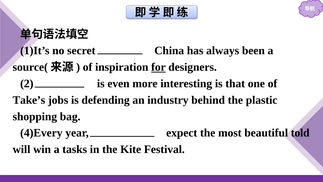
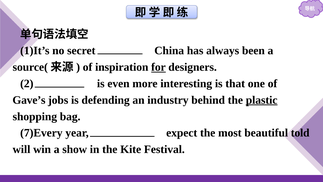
Take’s: Take’s -> Gave’s
plastic underline: none -> present
4)Every: 4)Every -> 7)Every
tasks: tasks -> show
